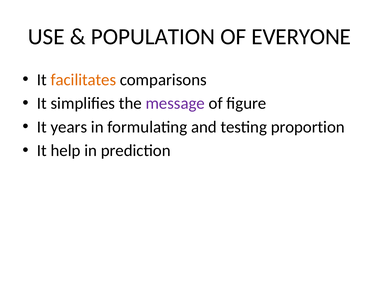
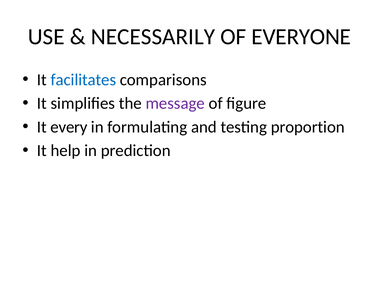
POPULATION: POPULATION -> NECESSARILY
facilitates colour: orange -> blue
years: years -> every
